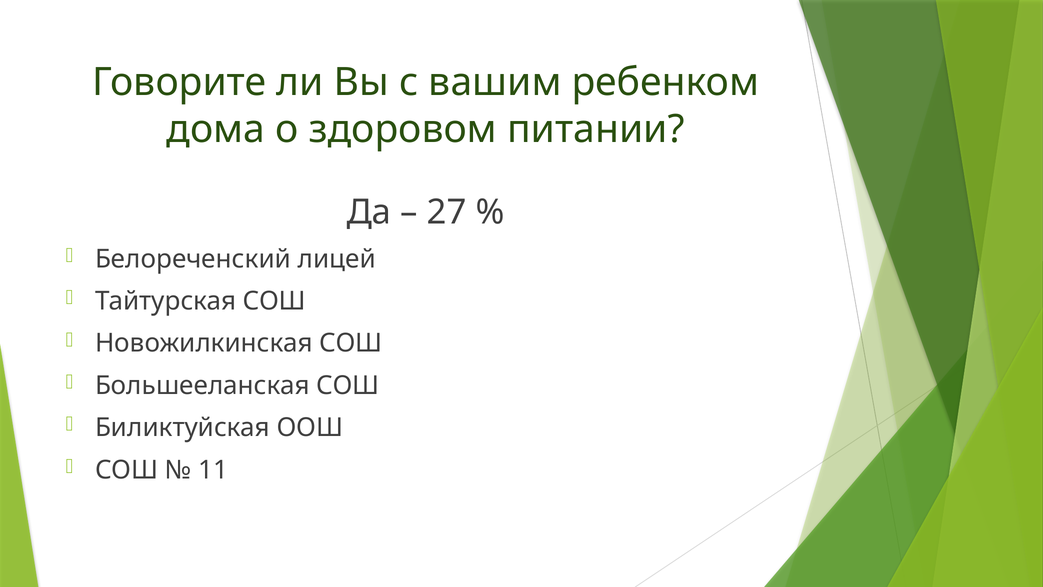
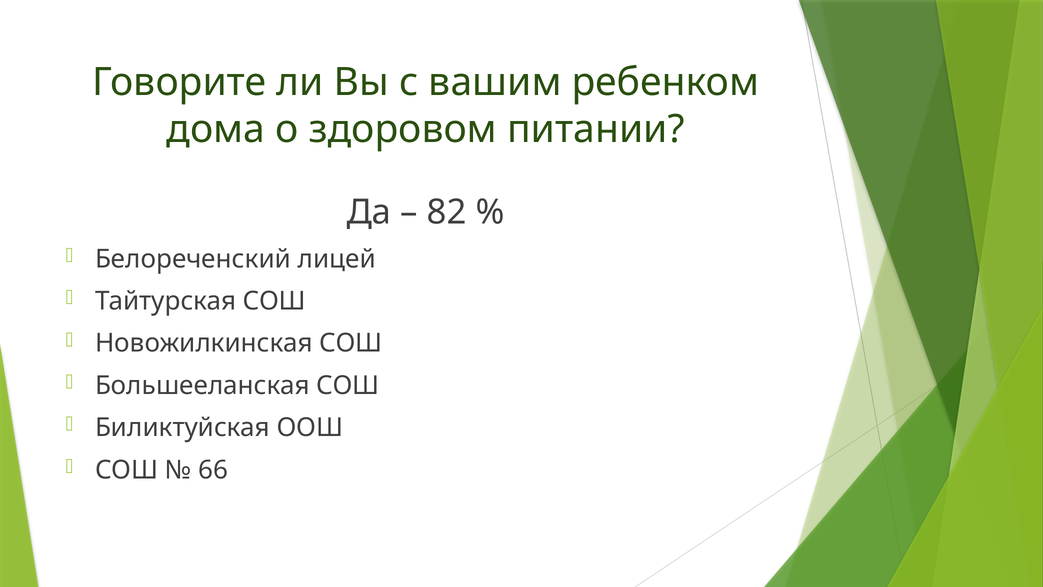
27: 27 -> 82
11: 11 -> 66
